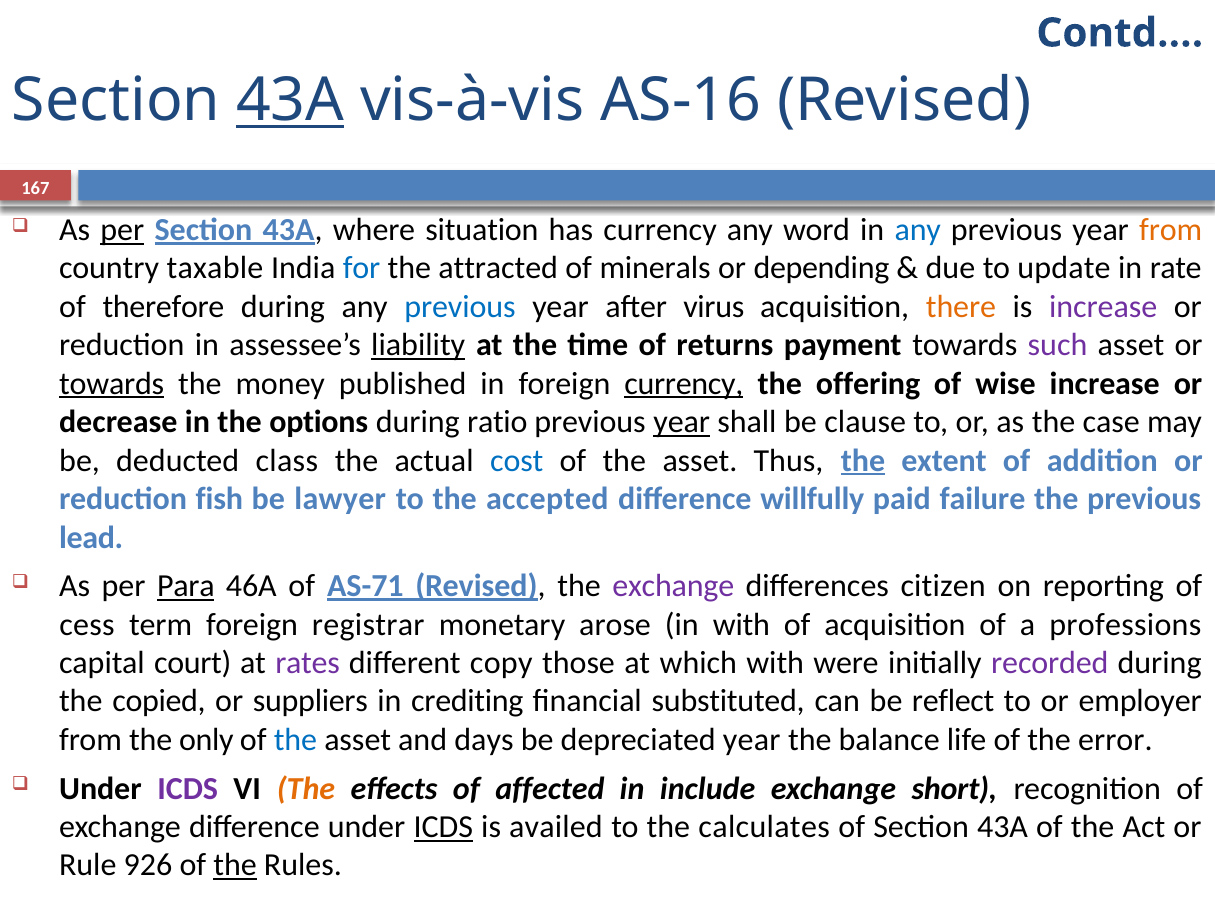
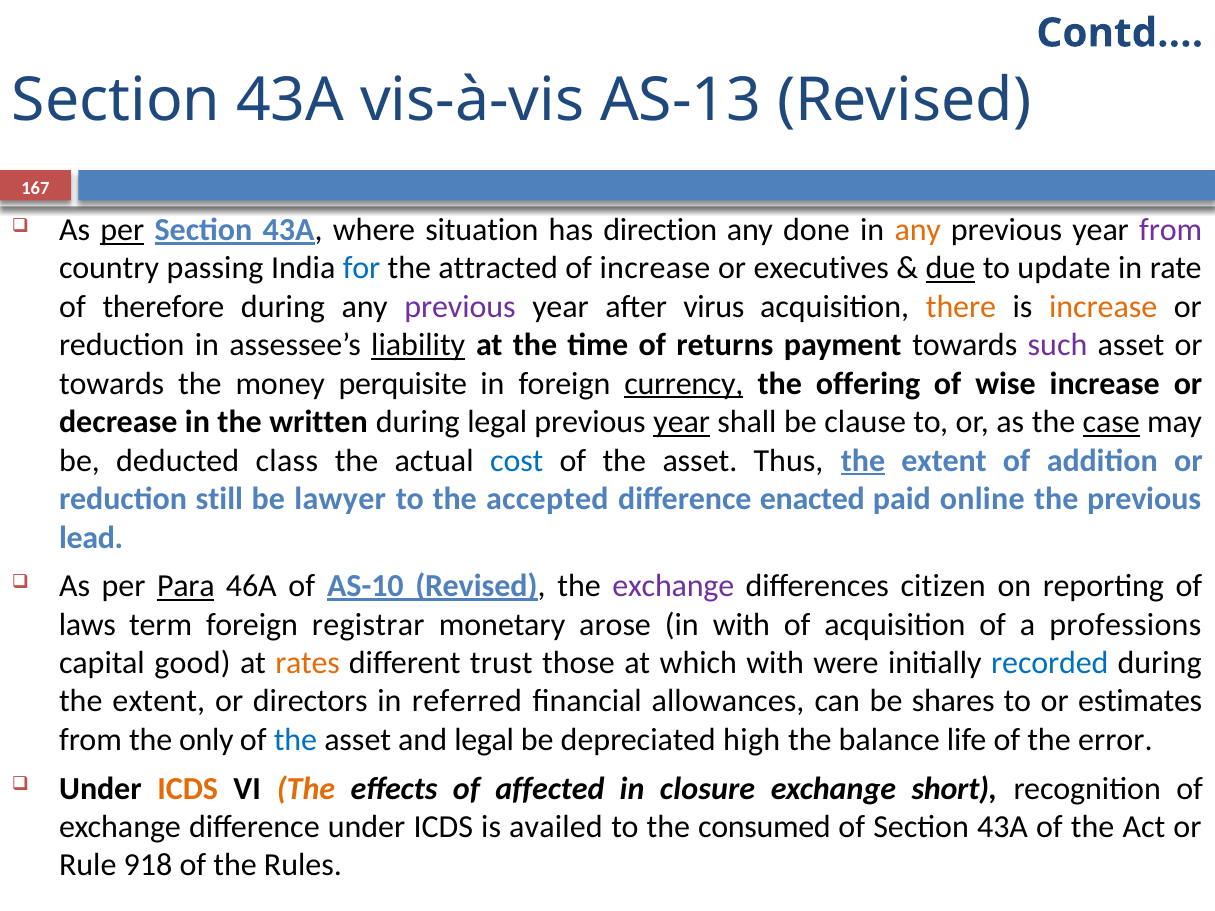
43A at (290, 100) underline: present -> none
AS-16: AS-16 -> AS-13
has currency: currency -> direction
word: word -> done
any at (918, 230) colour: blue -> orange
from at (1171, 230) colour: orange -> purple
taxable: taxable -> passing
of minerals: minerals -> increase
depending: depending -> executives
due underline: none -> present
previous at (460, 307) colour: blue -> purple
increase at (1103, 307) colour: purple -> orange
towards at (112, 384) underline: present -> none
published: published -> perquisite
options: options -> written
during ratio: ratio -> legal
case underline: none -> present
fish: fish -> still
willfully: willfully -> enacted
failure: failure -> online
AS-71: AS-71 -> AS-10
cess: cess -> laws
court: court -> good
rates colour: purple -> orange
copy: copy -> trust
recorded colour: purple -> blue
copied at (159, 702): copied -> extent
suppliers: suppliers -> directors
crediting: crediting -> referred
substituted: substituted -> allowances
reflect: reflect -> shares
employer: employer -> estimates
and days: days -> legal
depreciated year: year -> high
ICDS at (188, 789) colour: purple -> orange
include: include -> closure
ICDS at (443, 827) underline: present -> none
calculates: calculates -> consumed
926: 926 -> 918
the at (235, 866) underline: present -> none
